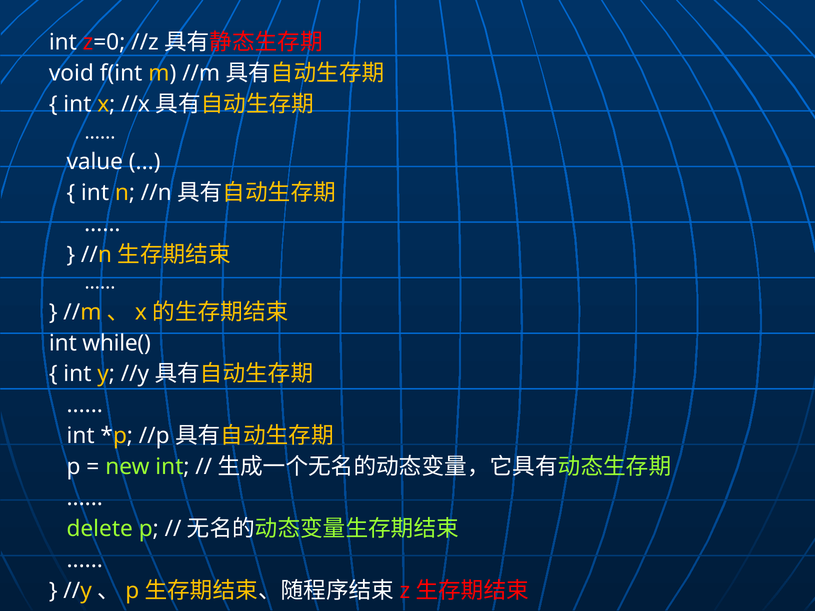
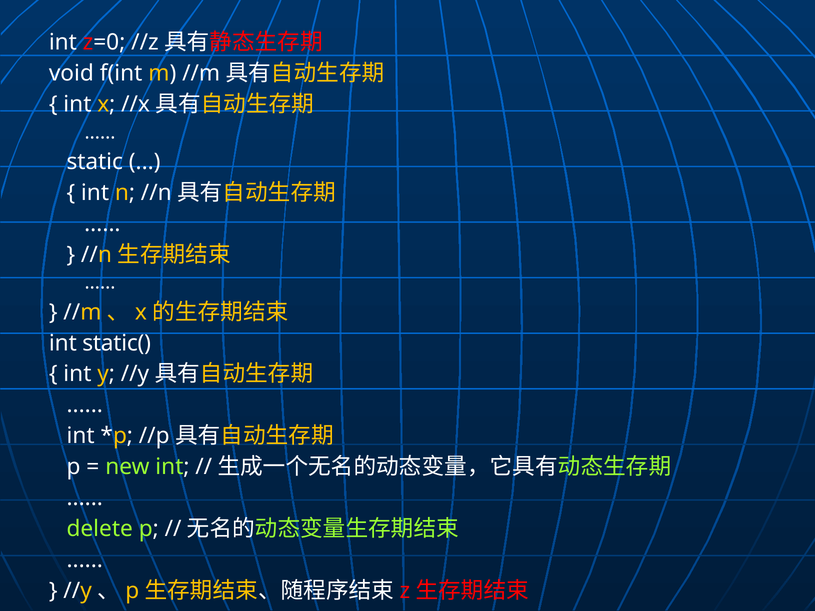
value: value -> static
while(: while( -> static(
